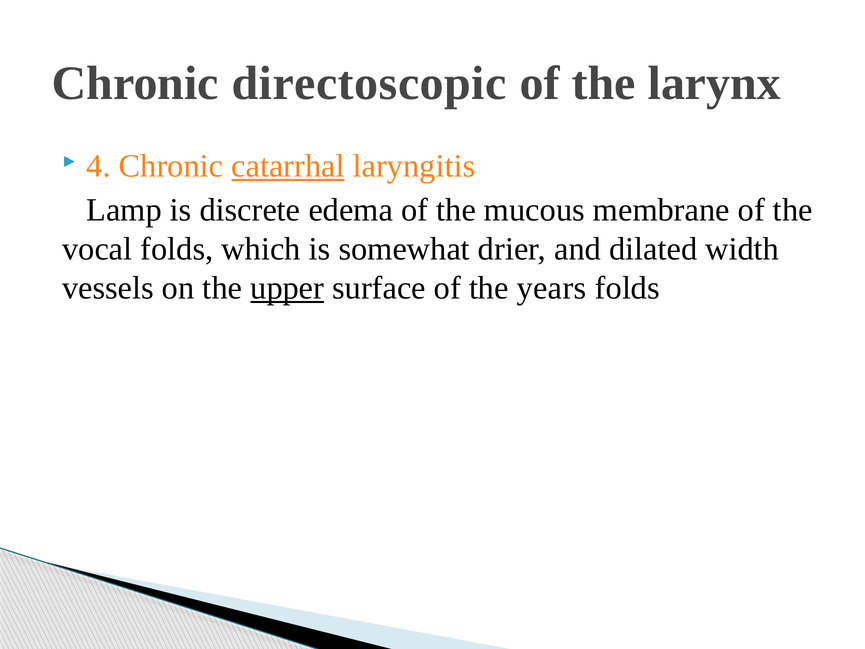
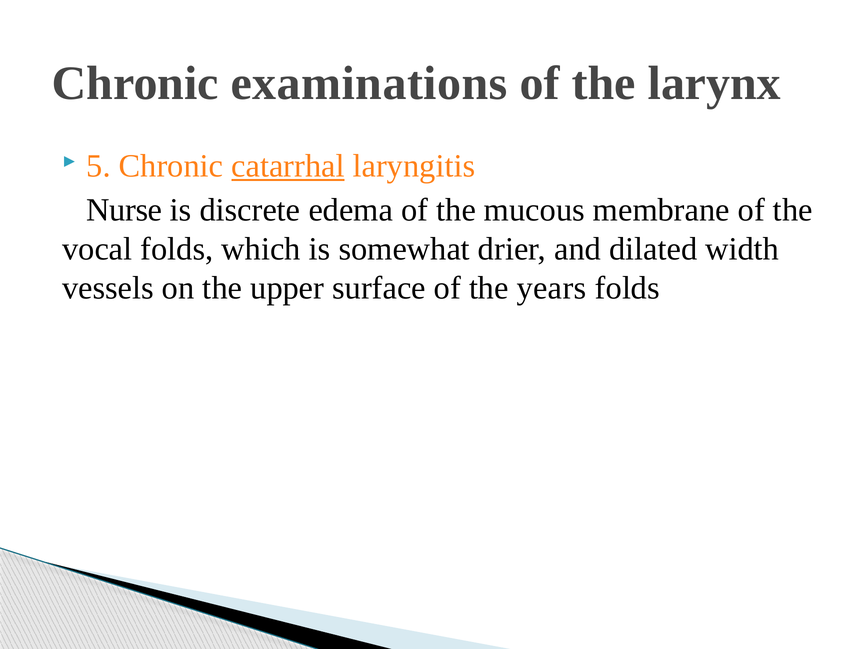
directoscopic: directoscopic -> examinations
4: 4 -> 5
Lamp: Lamp -> Nurse
upper underline: present -> none
